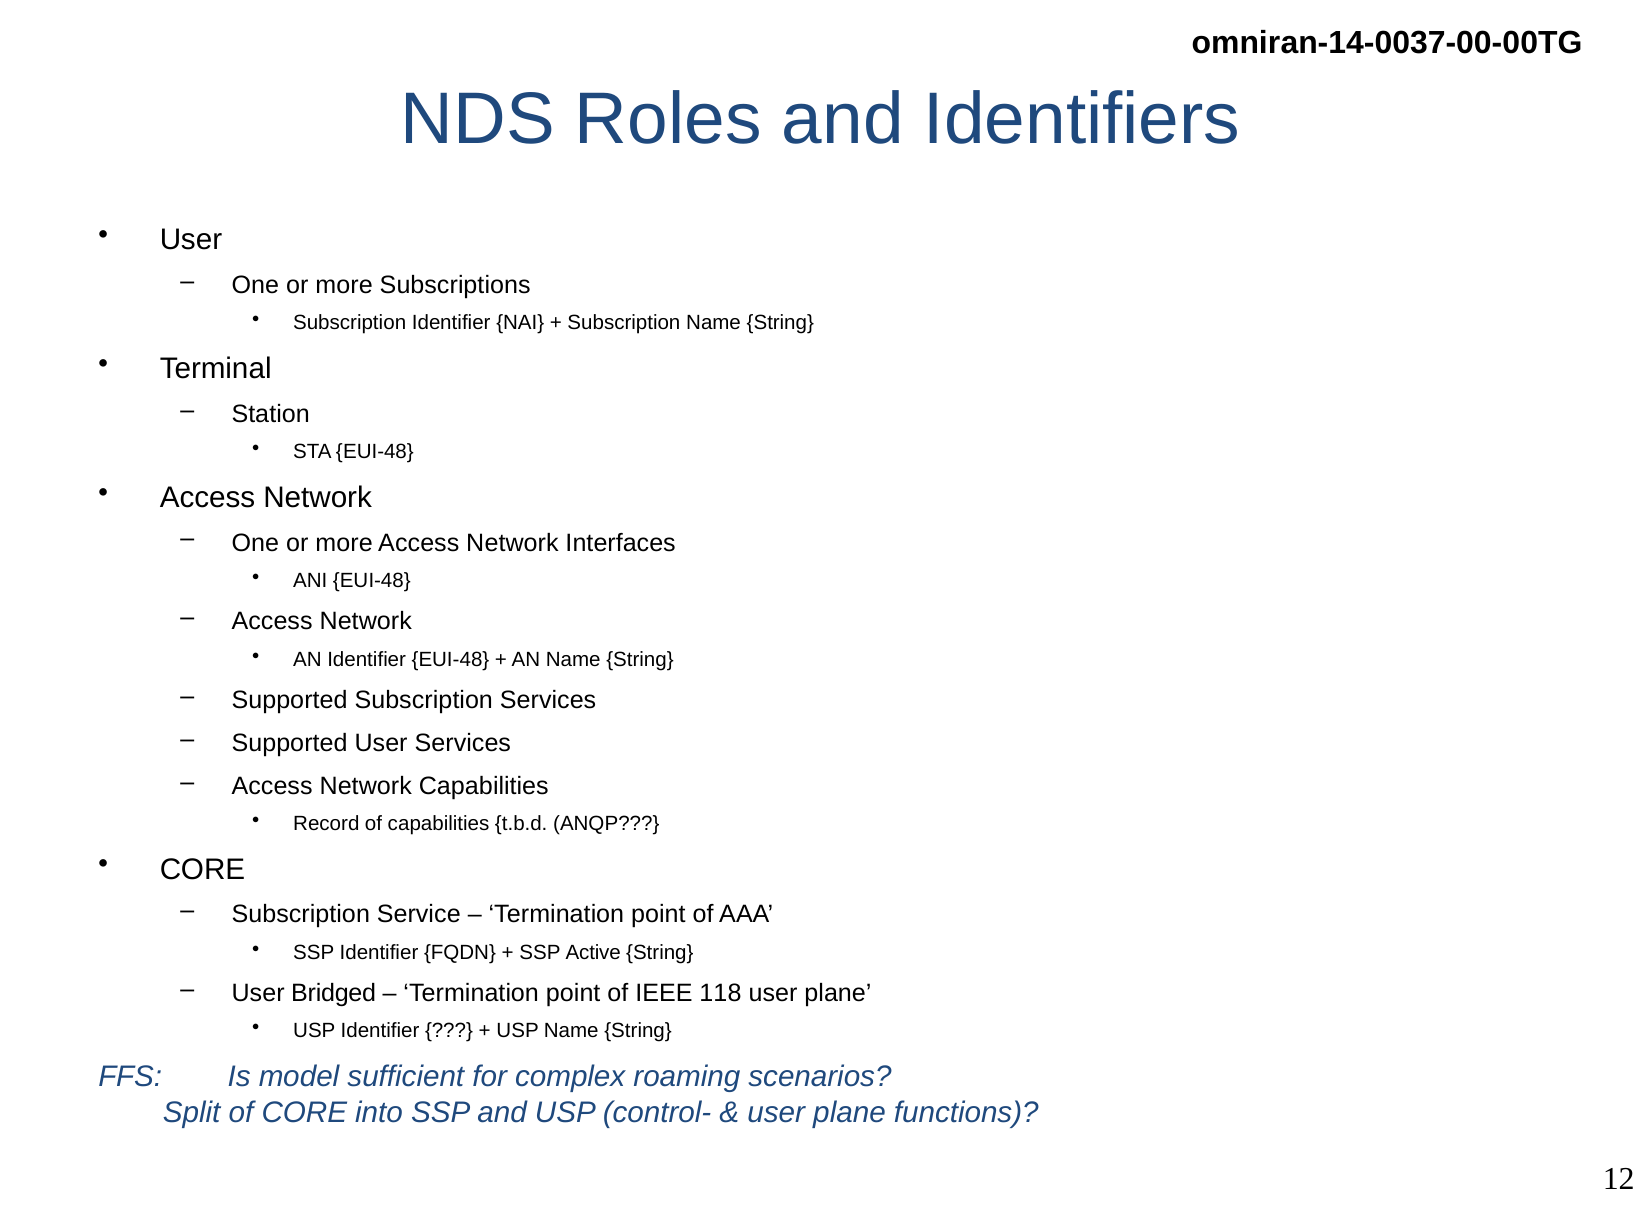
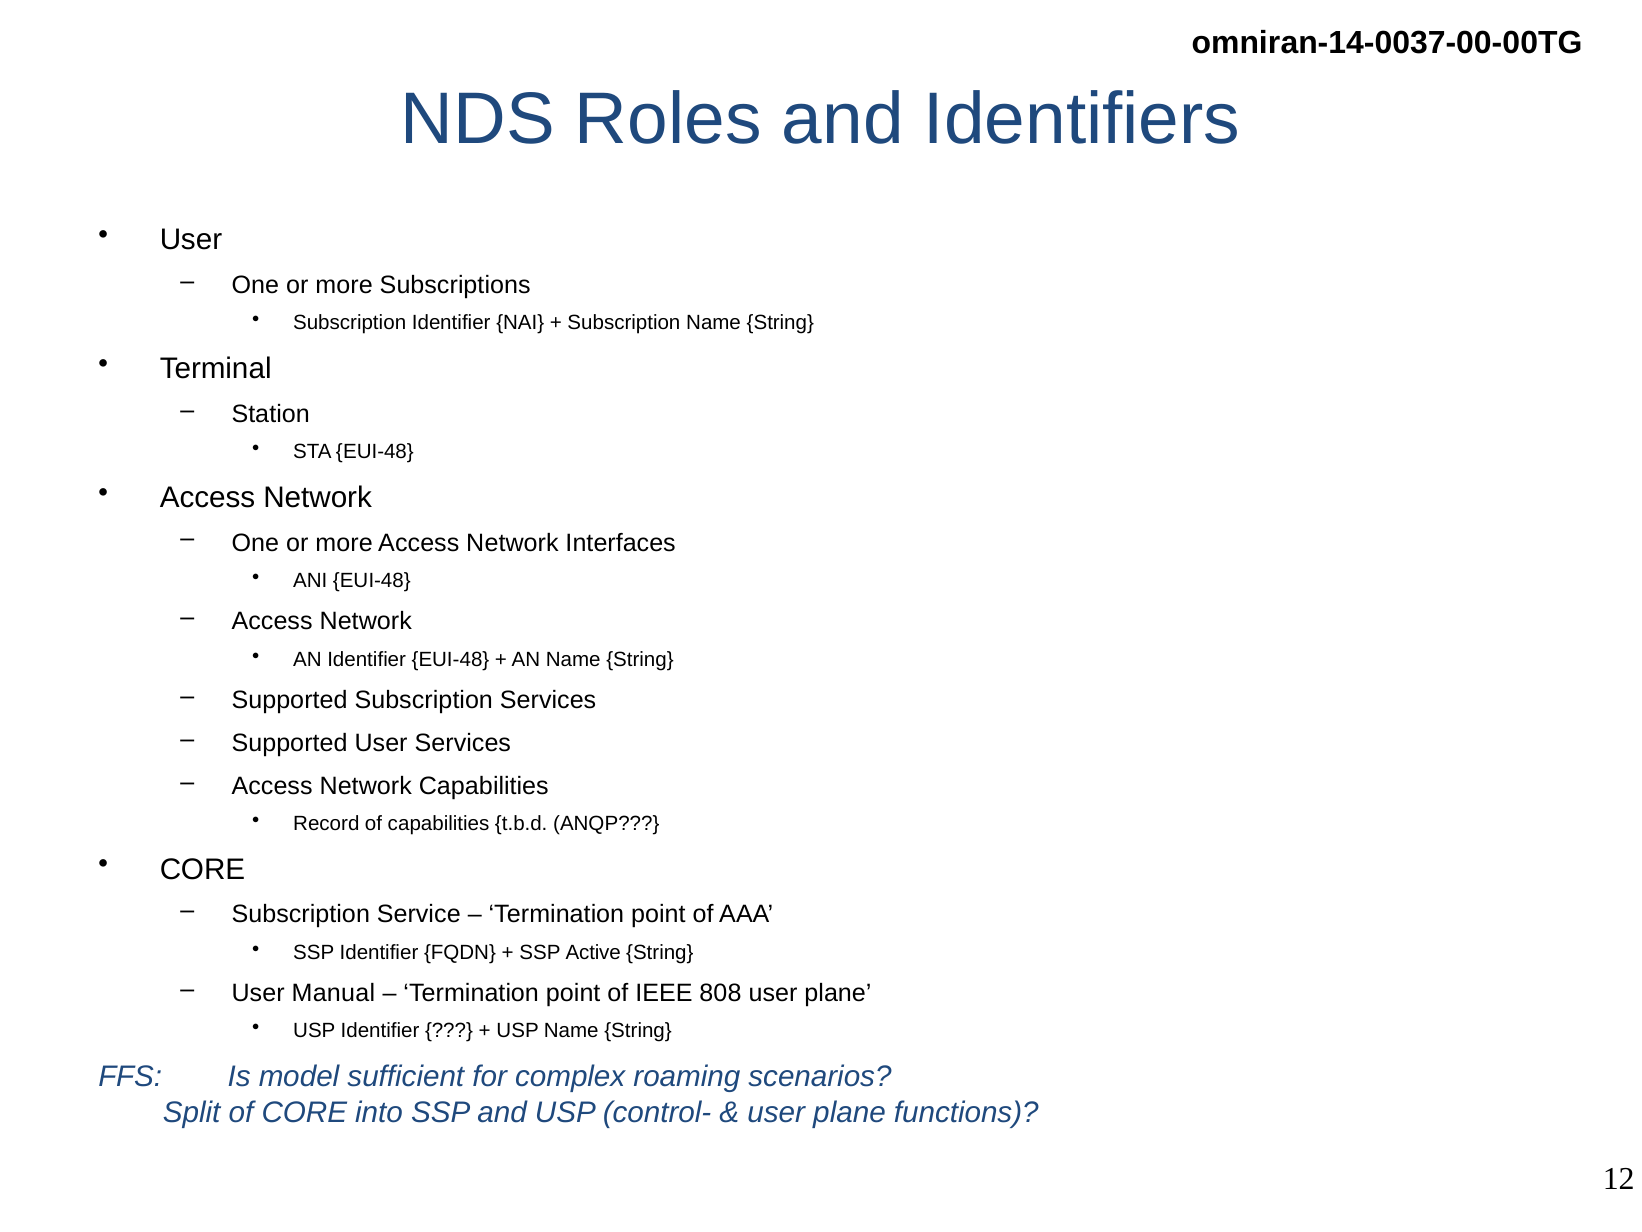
Bridged: Bridged -> Manual
118: 118 -> 808
